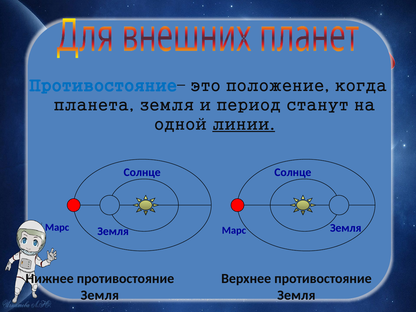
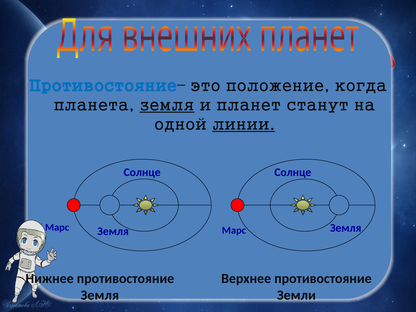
земля at (167, 105) underline: none -> present
период: период -> планет
Земля at (296, 295): Земля -> Земли
